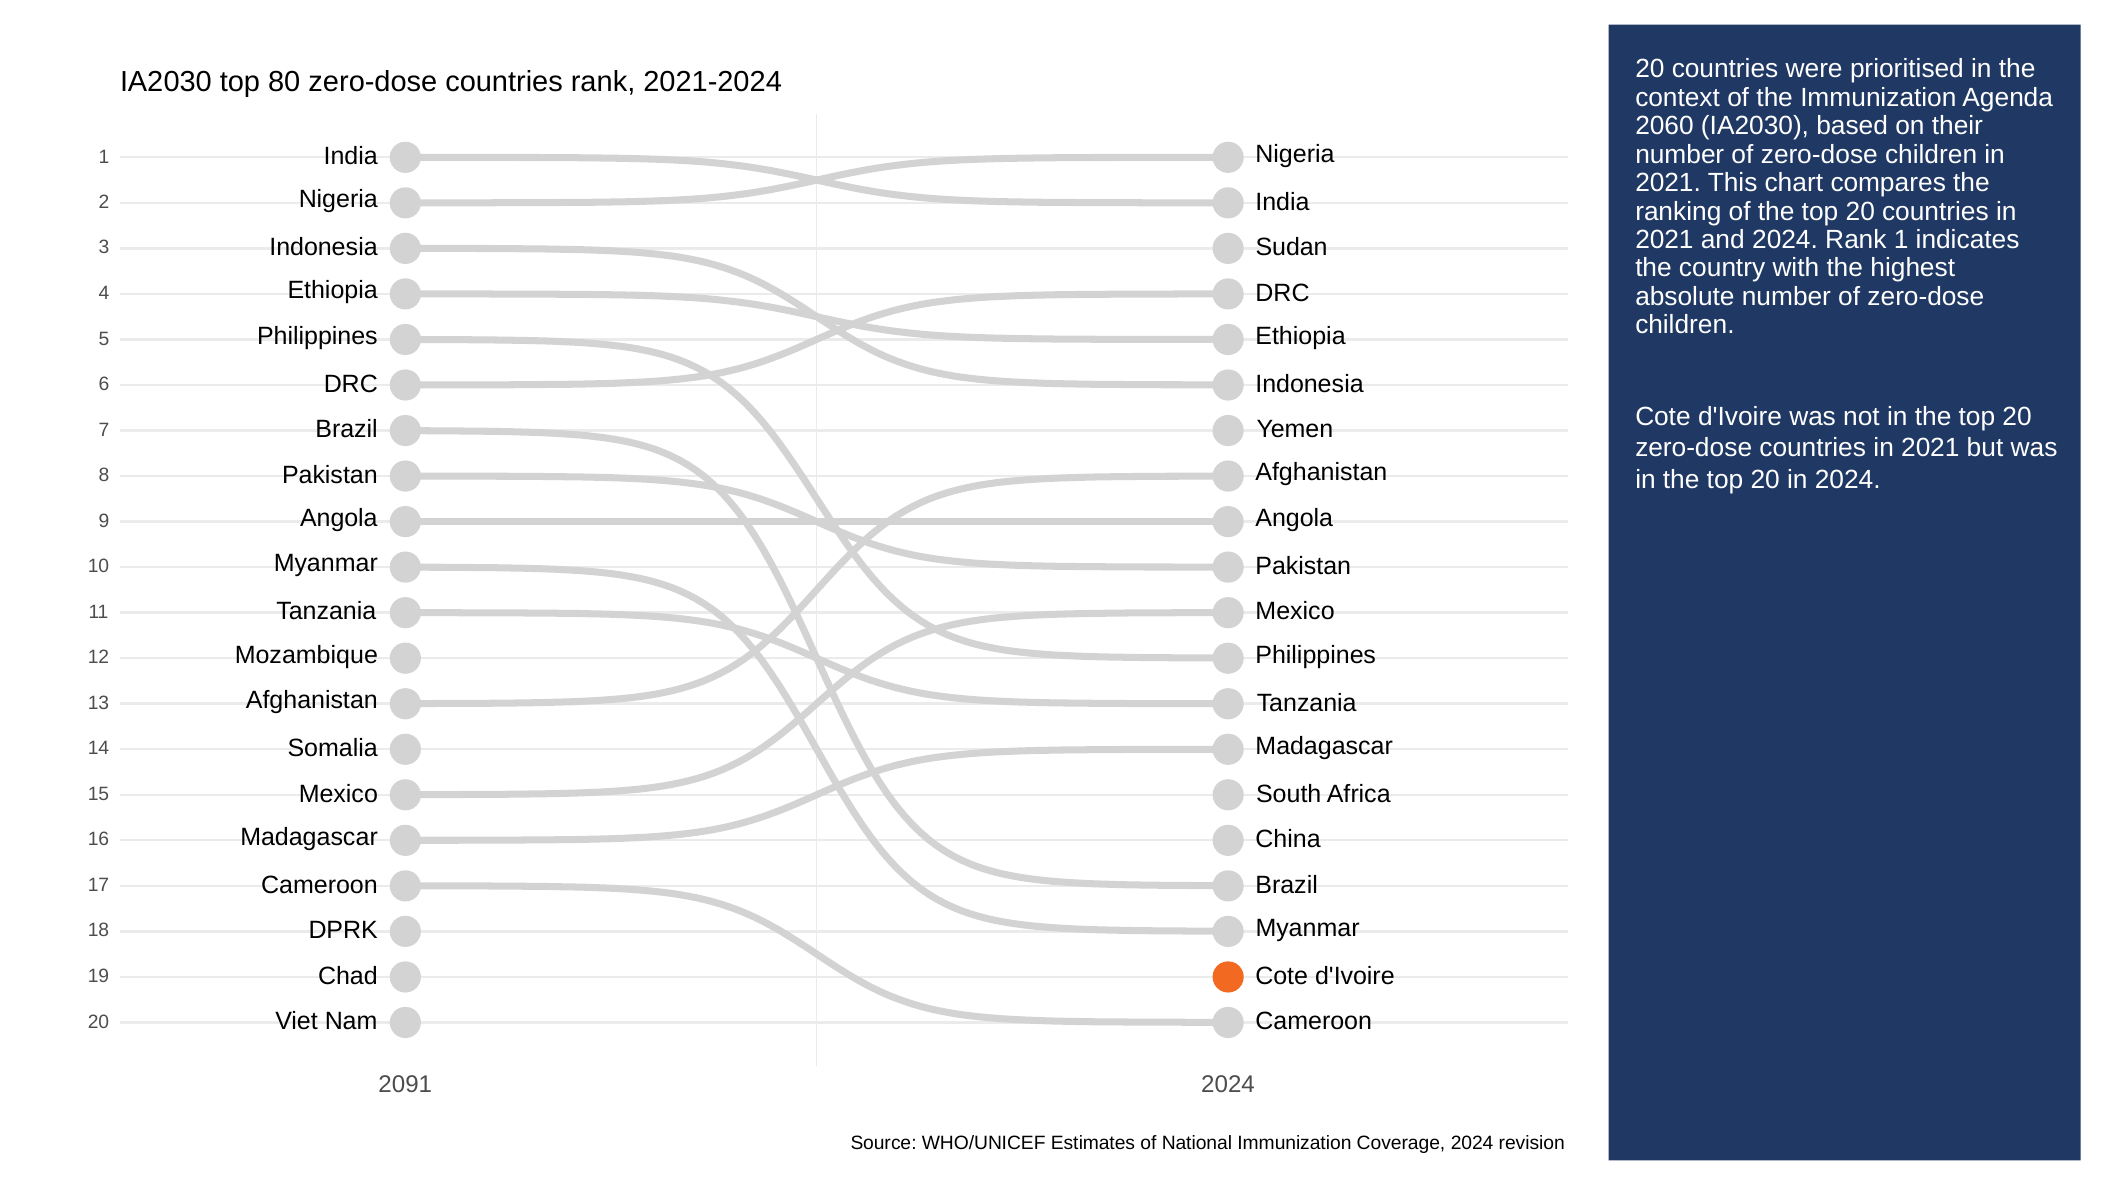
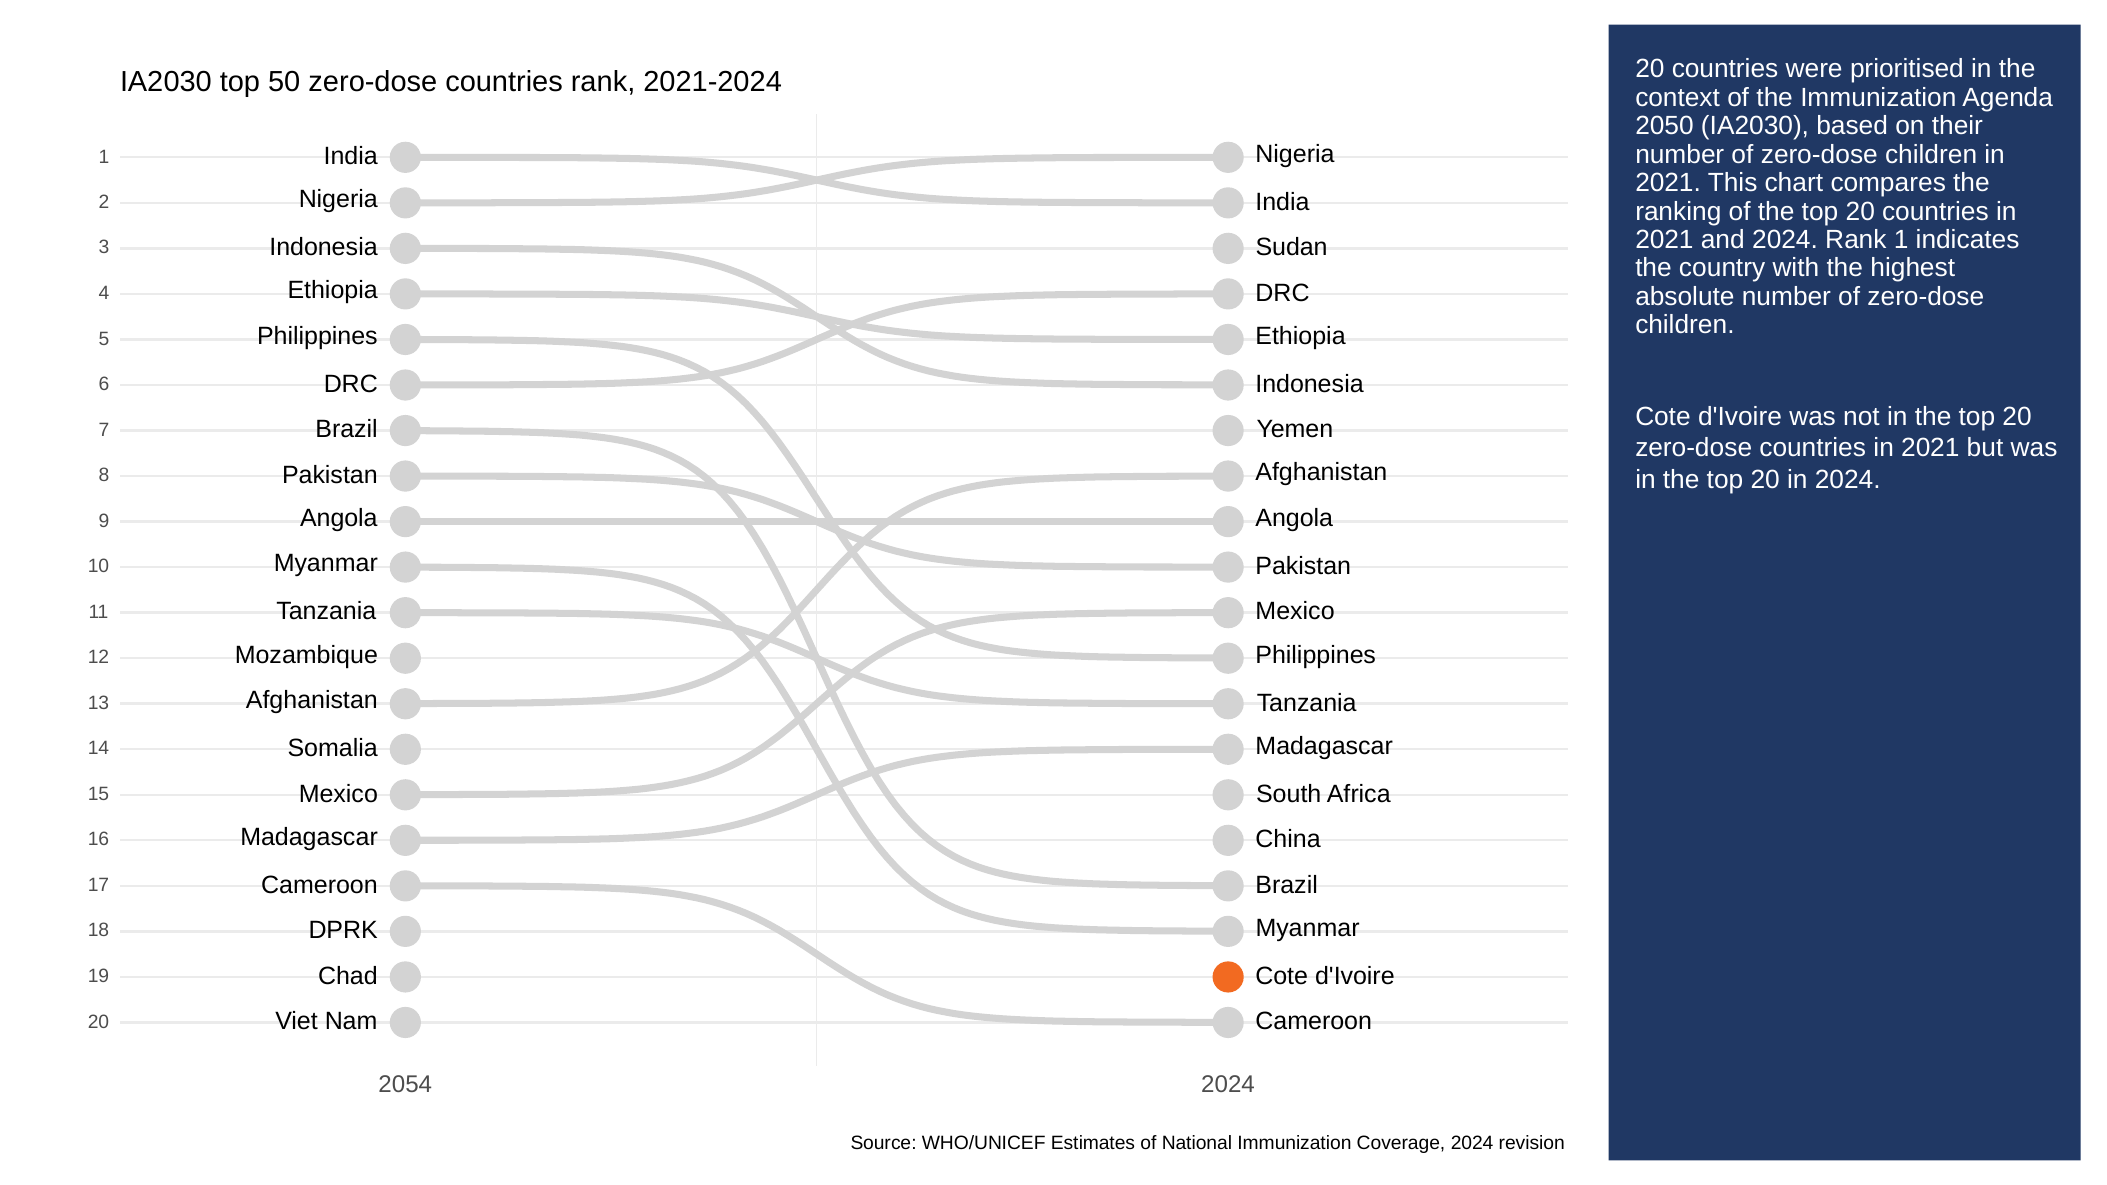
80: 80 -> 50
2060: 2060 -> 2050
2091: 2091 -> 2054
